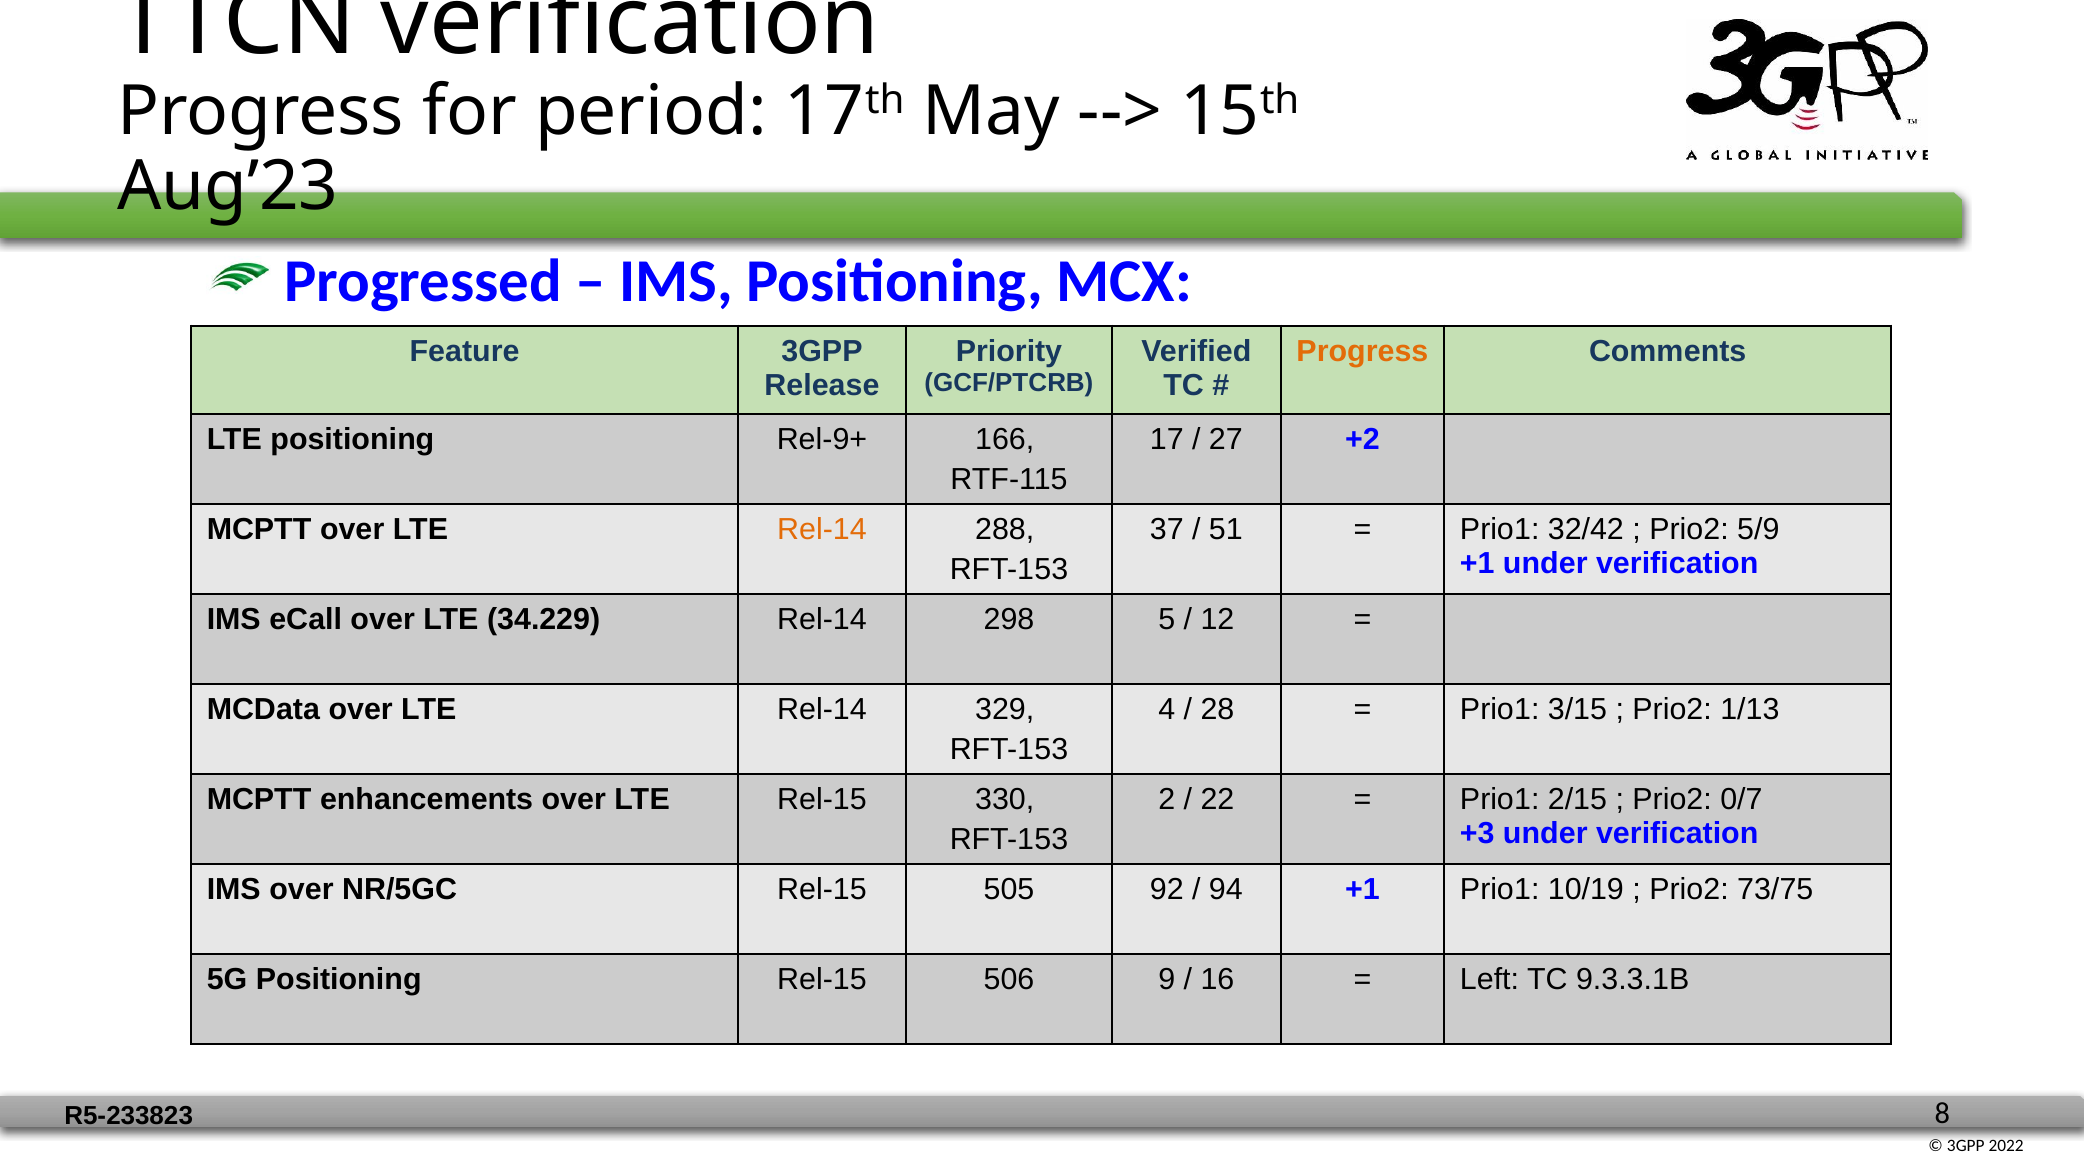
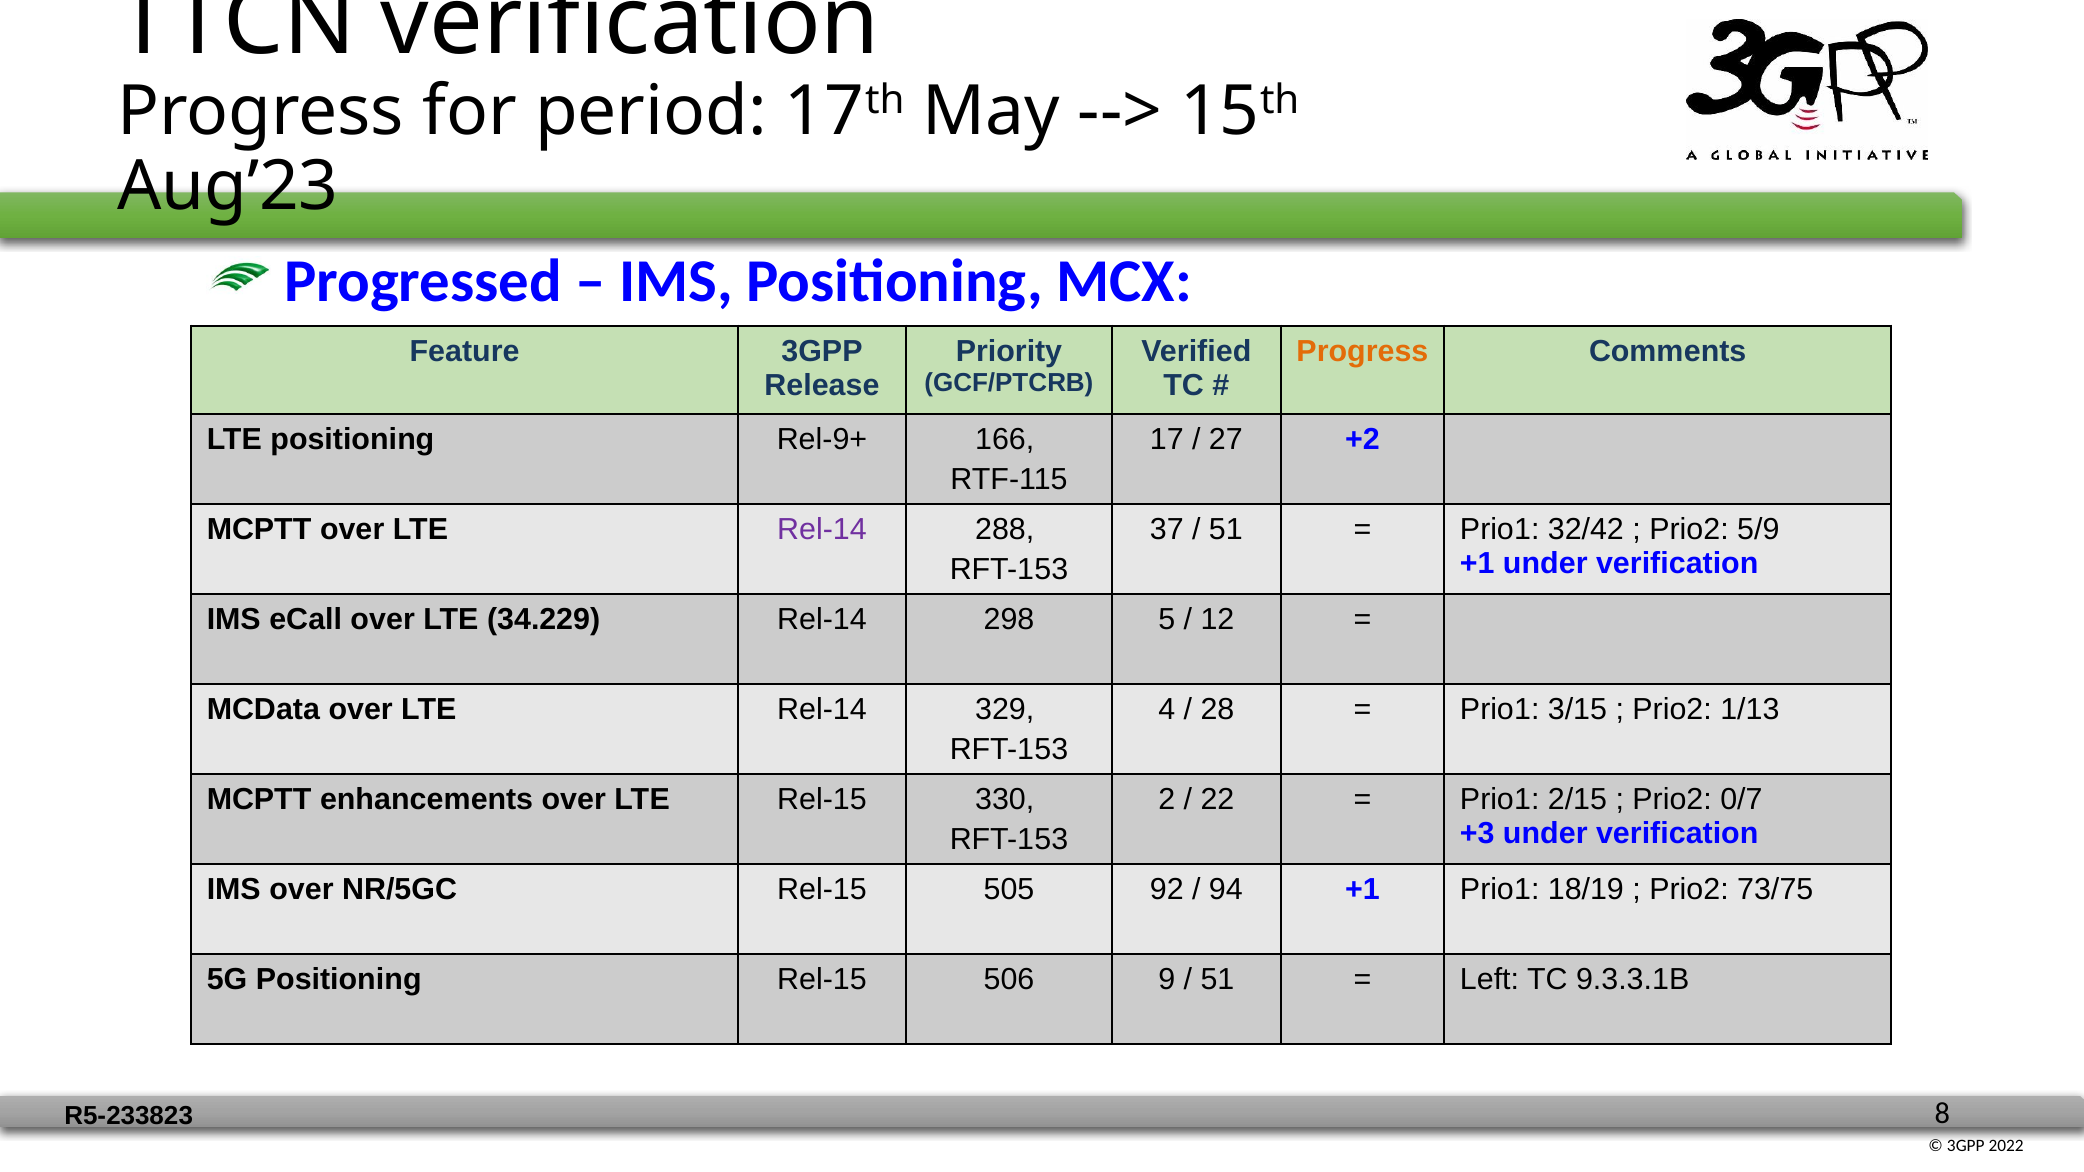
Rel-14 at (822, 530) colour: orange -> purple
10/19: 10/19 -> 18/19
16 at (1217, 979): 16 -> 51
